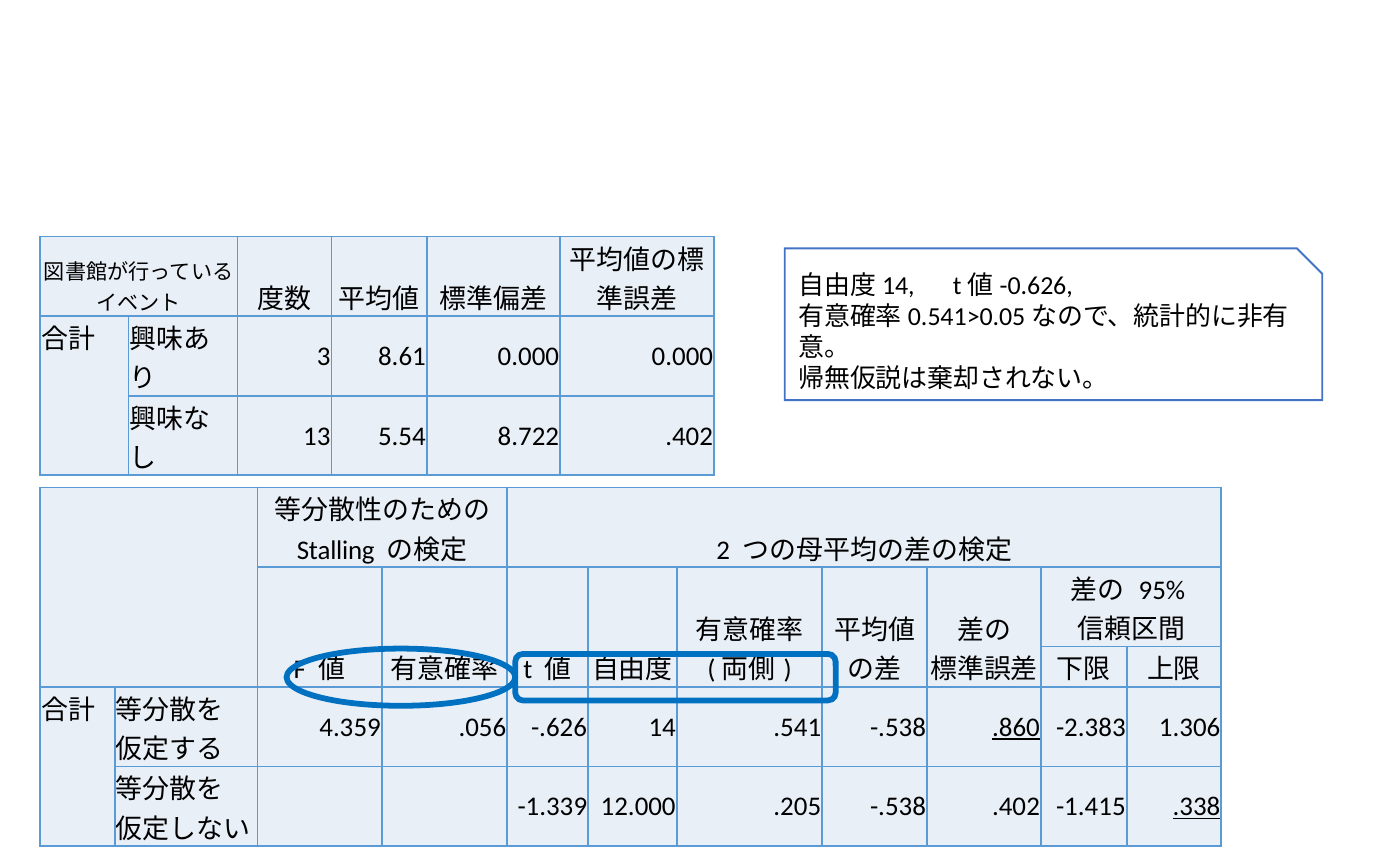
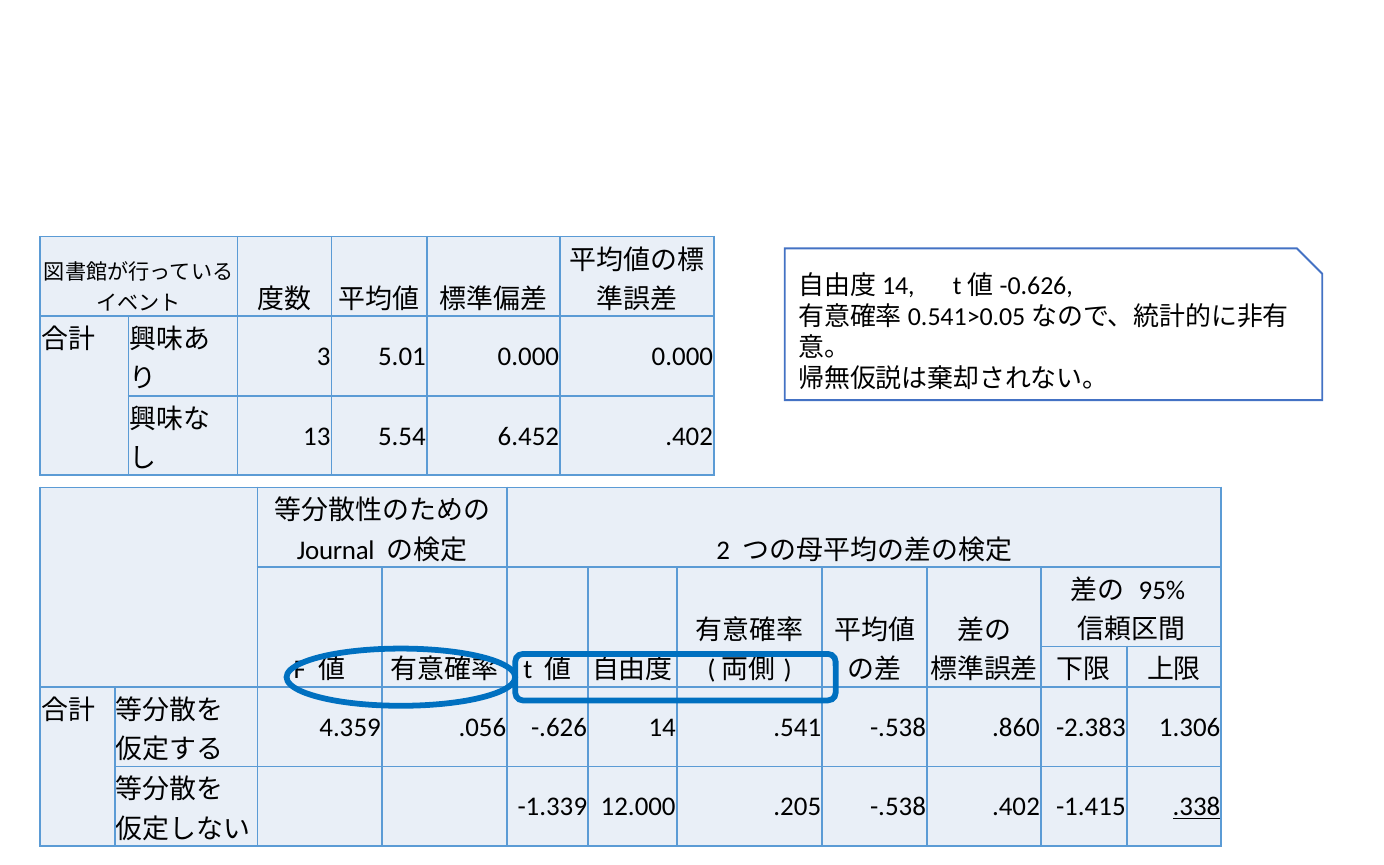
8.61: 8.61 -> 5.01
8.722: 8.722 -> 6.452
Stalling: Stalling -> Journal
.860 underline: present -> none
